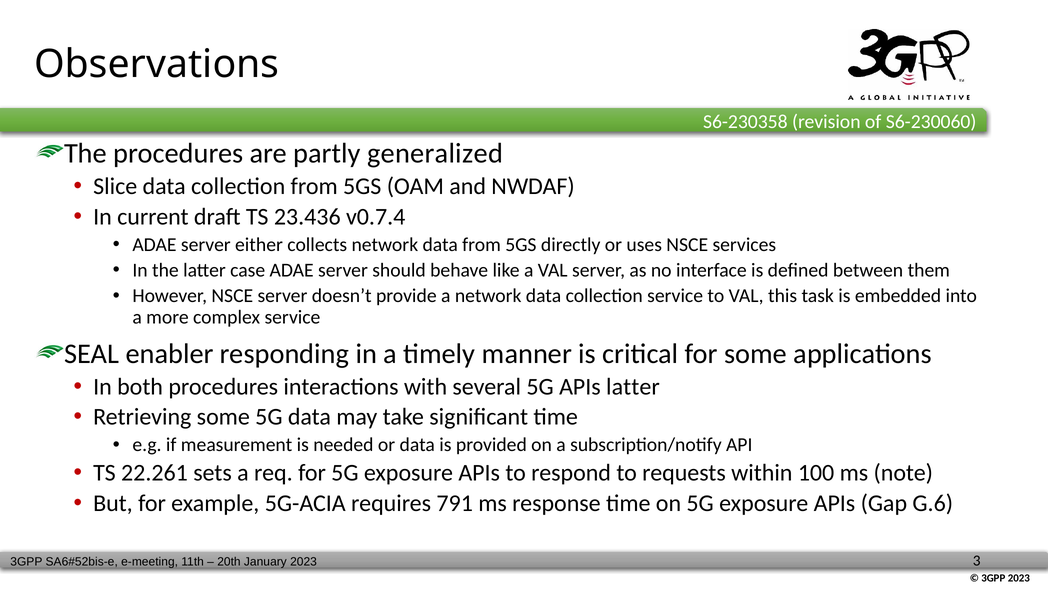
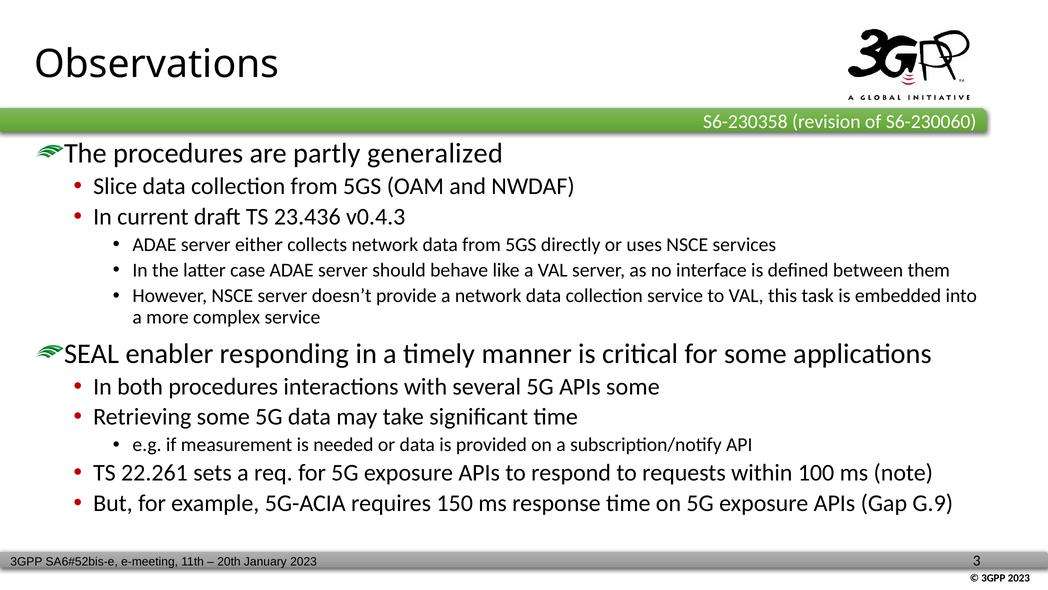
v0.7.4: v0.7.4 -> v0.4.3
APIs latter: latter -> some
791: 791 -> 150
G.6: G.6 -> G.9
